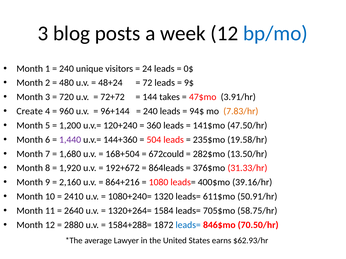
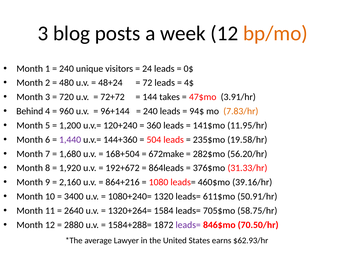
bp/mo colour: blue -> orange
9$: 9$ -> 4$
Create: Create -> Behind
47.50/hr: 47.50/hr -> 11.95/hr
672could: 672could -> 672make
13.50/hr: 13.50/hr -> 56.20/hr
400$mo: 400$mo -> 460$mo
2410: 2410 -> 3400
leads= at (188, 225) colour: blue -> purple
